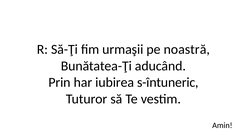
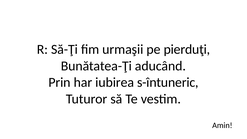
noastră: noastră -> pierduţi
